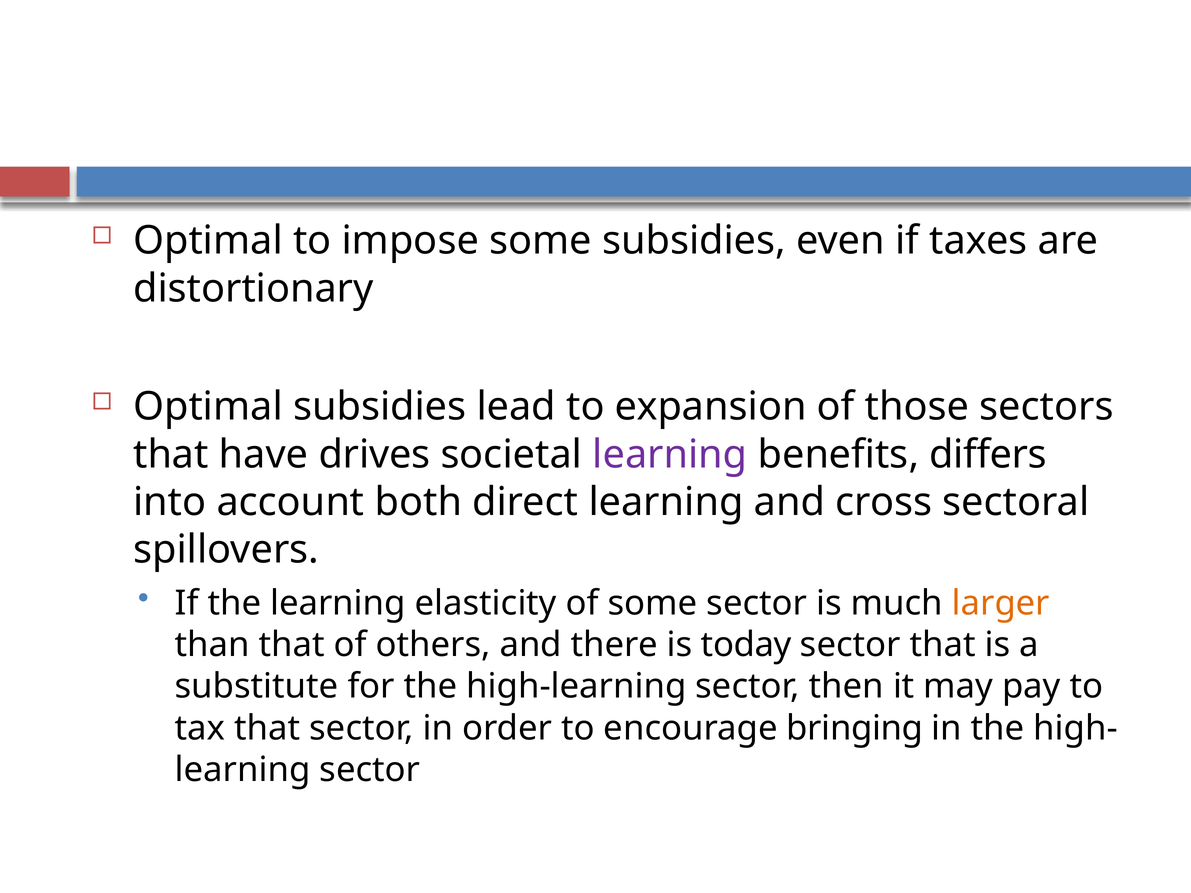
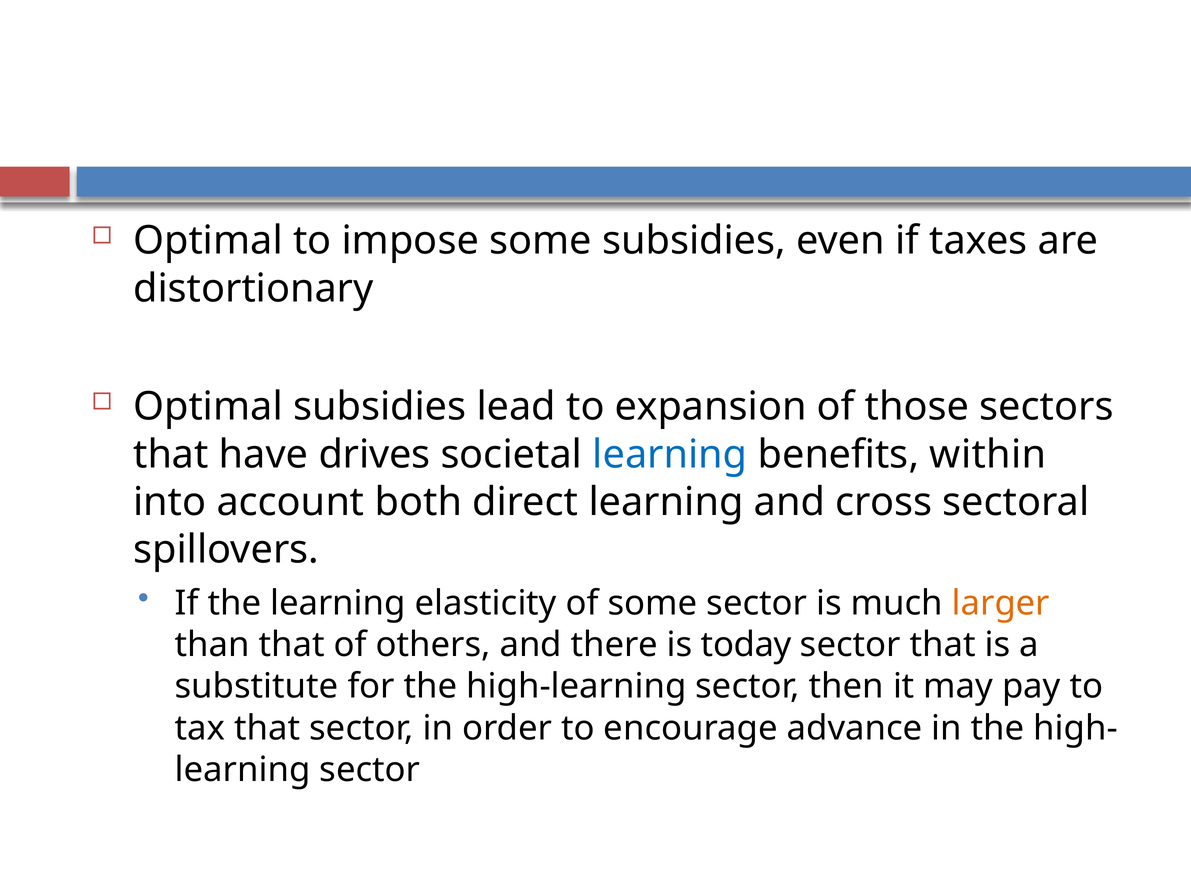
learning at (670, 455) colour: purple -> blue
differs: differs -> within
bringing: bringing -> advance
